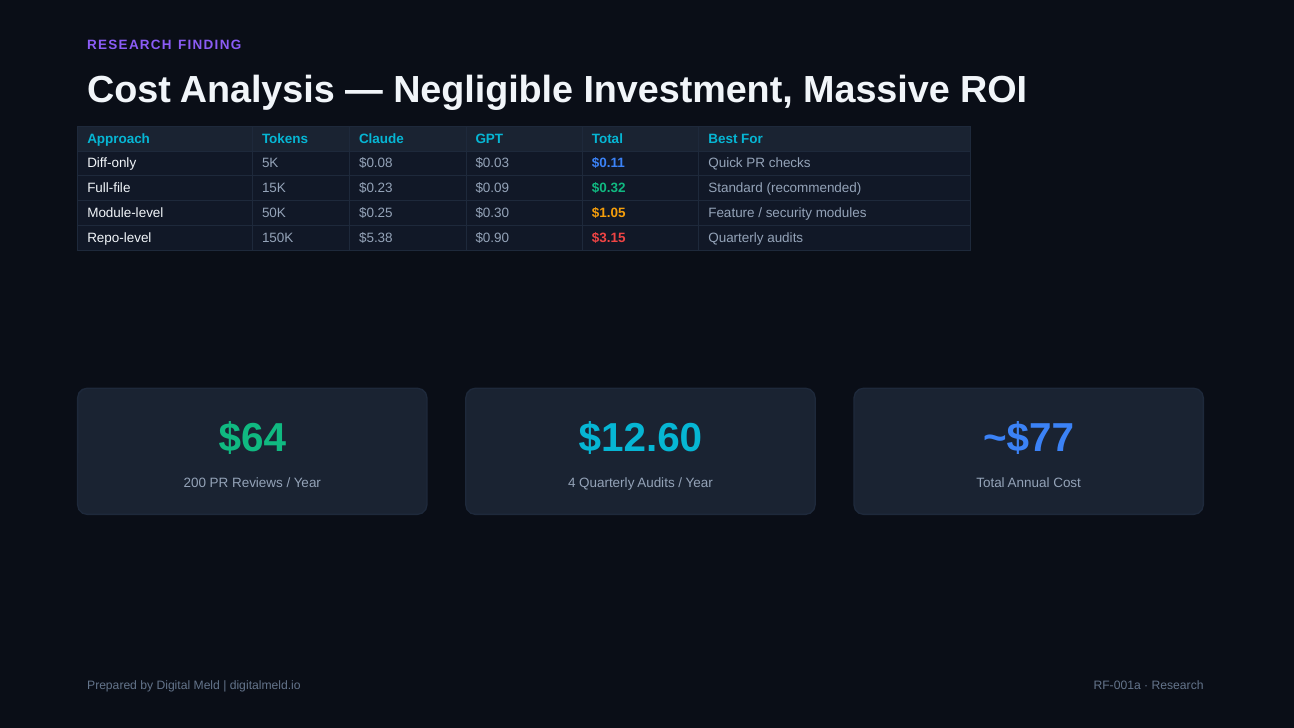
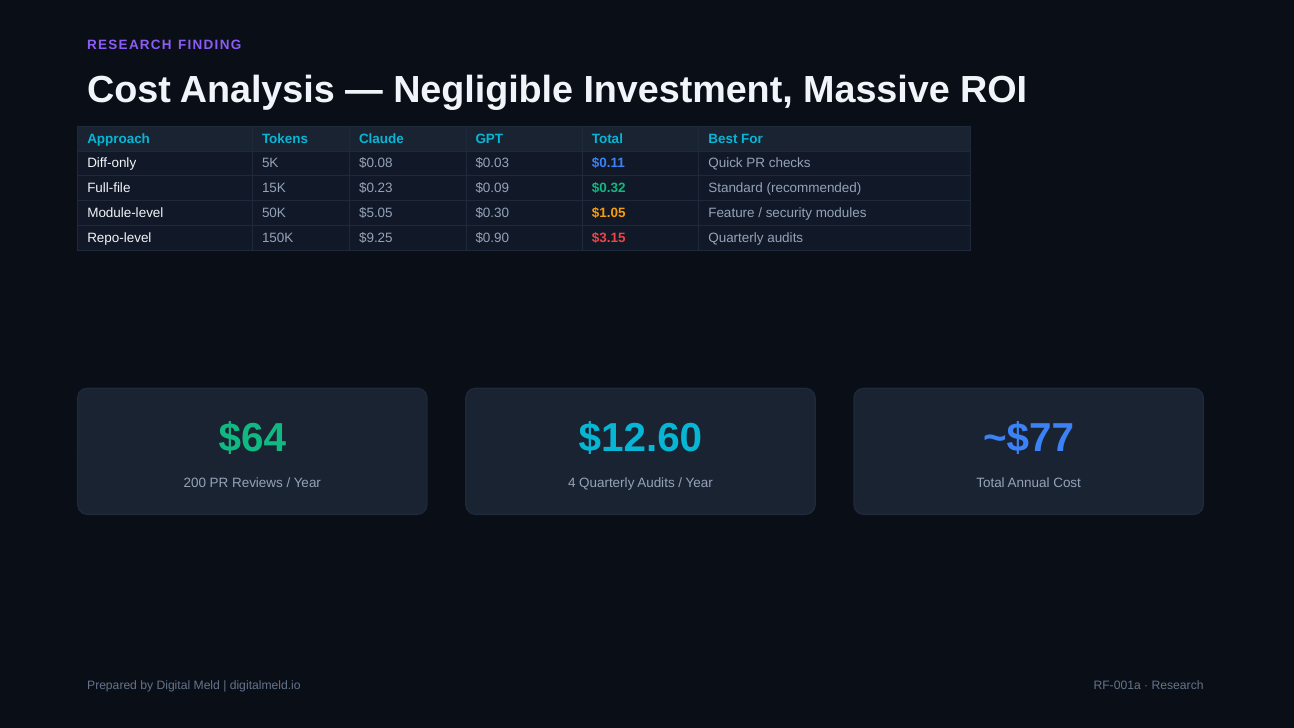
$0.25: $0.25 -> $5.05
$5.38: $5.38 -> $9.25
